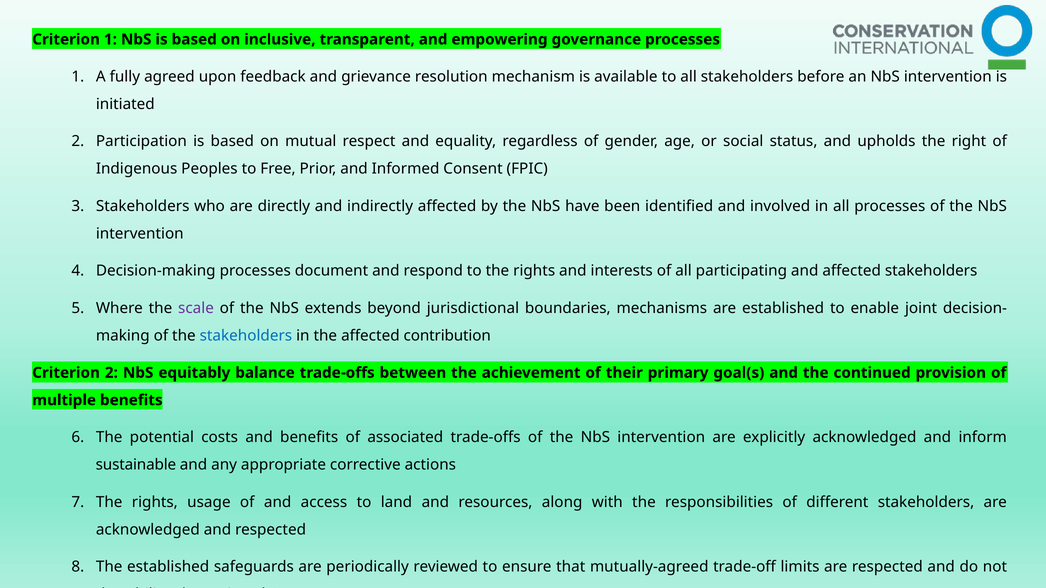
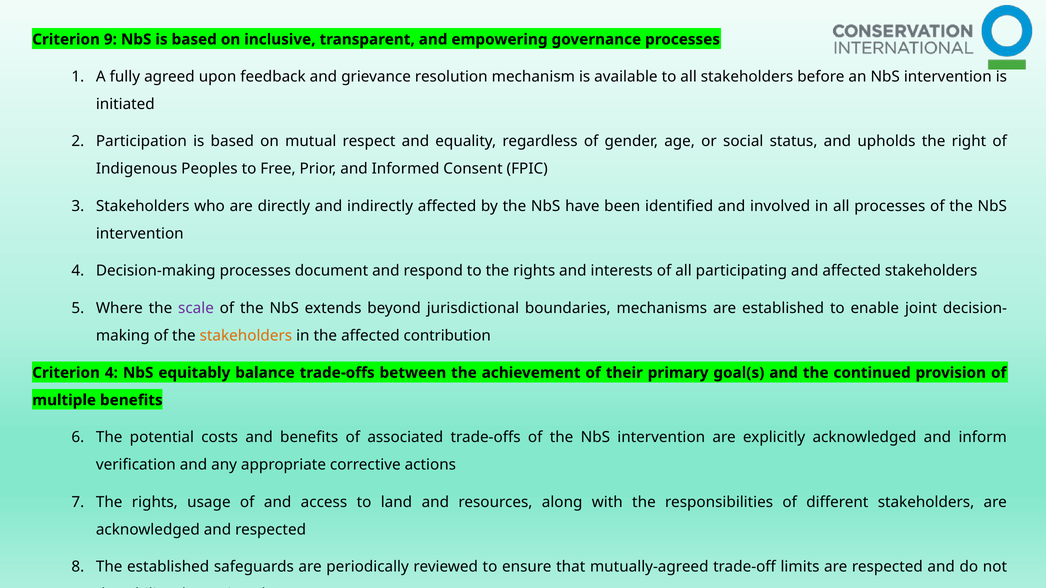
Criterion 1: 1 -> 9
stakeholders at (246, 336) colour: blue -> orange
Criterion 2: 2 -> 4
sustainable: sustainable -> verification
